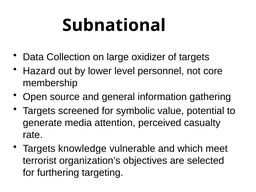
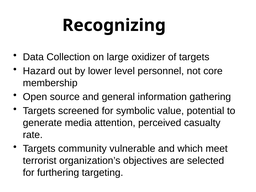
Subnational: Subnational -> Recognizing
knowledge: knowledge -> community
